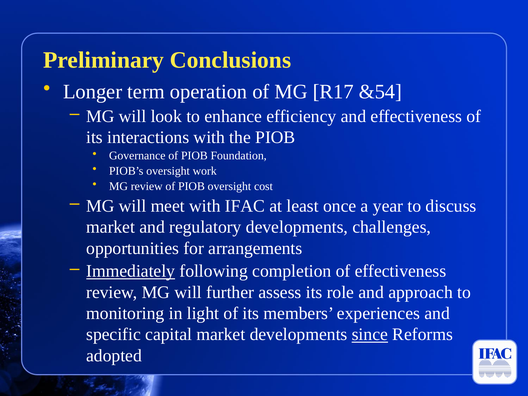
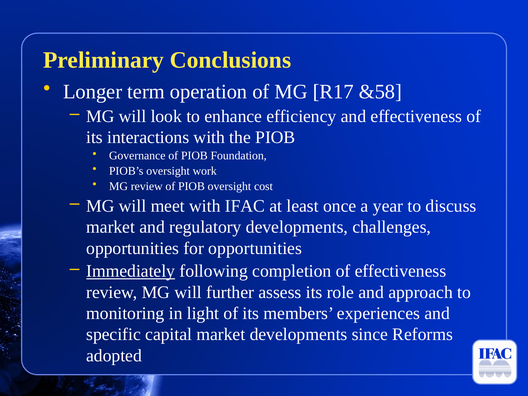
&54: &54 -> &58
for arrangements: arrangements -> opportunities
since underline: present -> none
